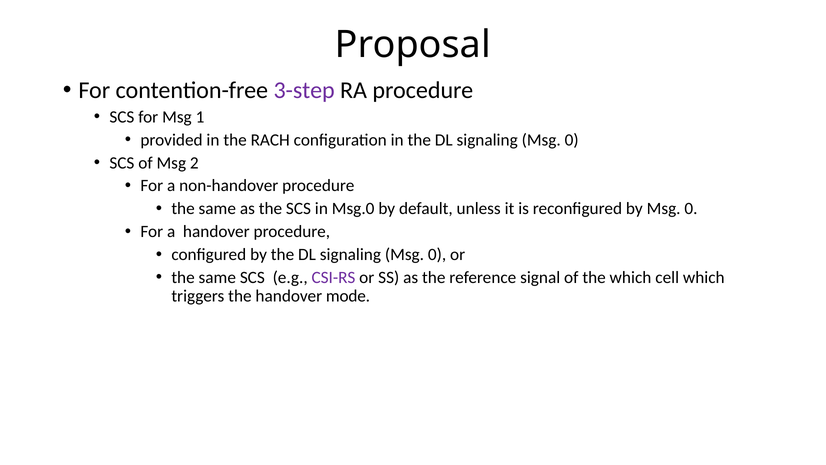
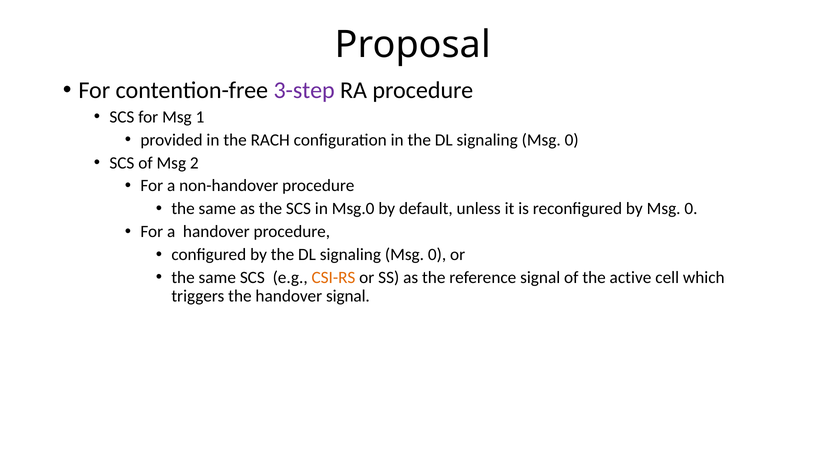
CSI-RS colour: purple -> orange
the which: which -> active
handover mode: mode -> signal
